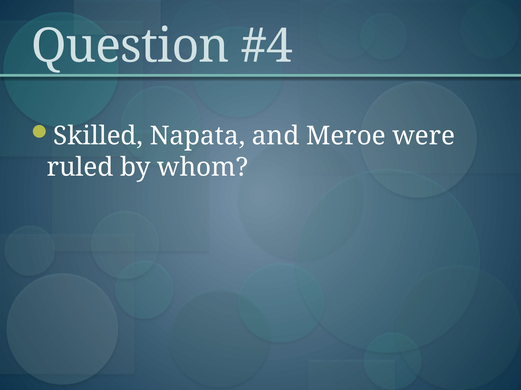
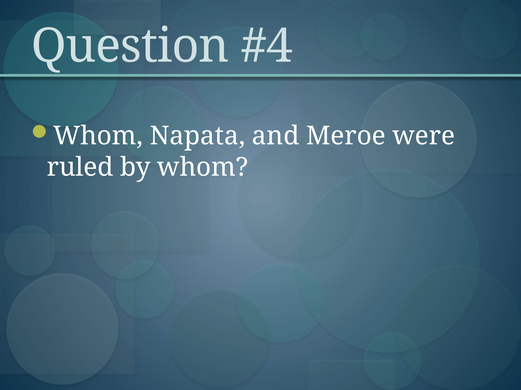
Skilled at (98, 136): Skilled -> Whom
